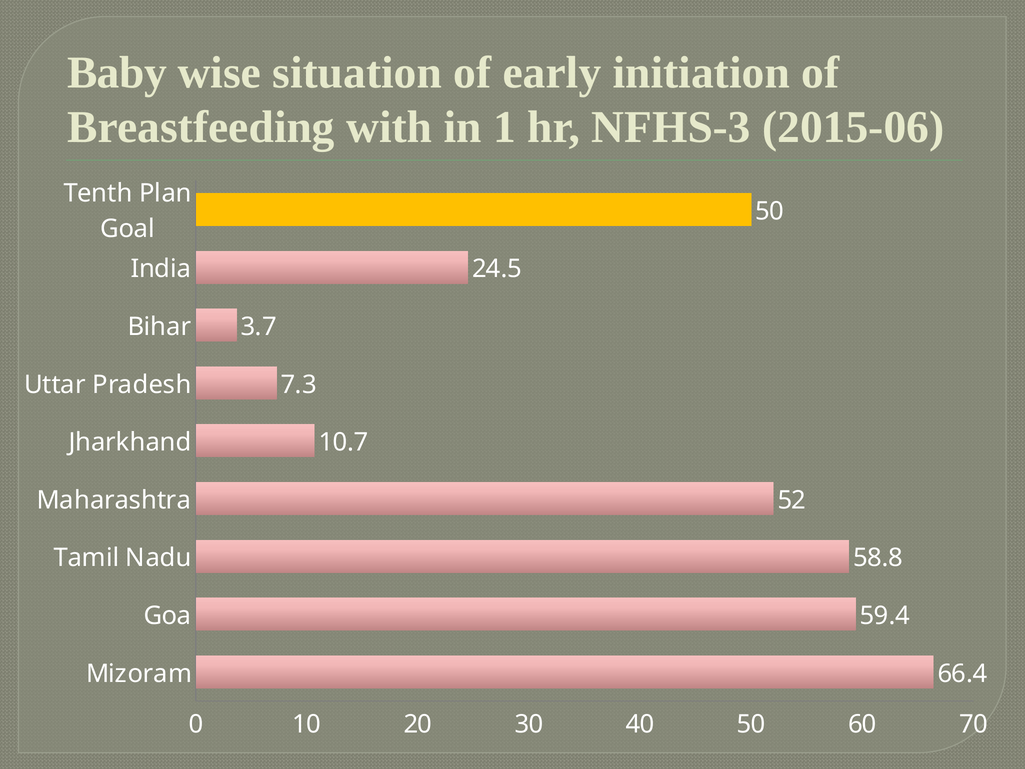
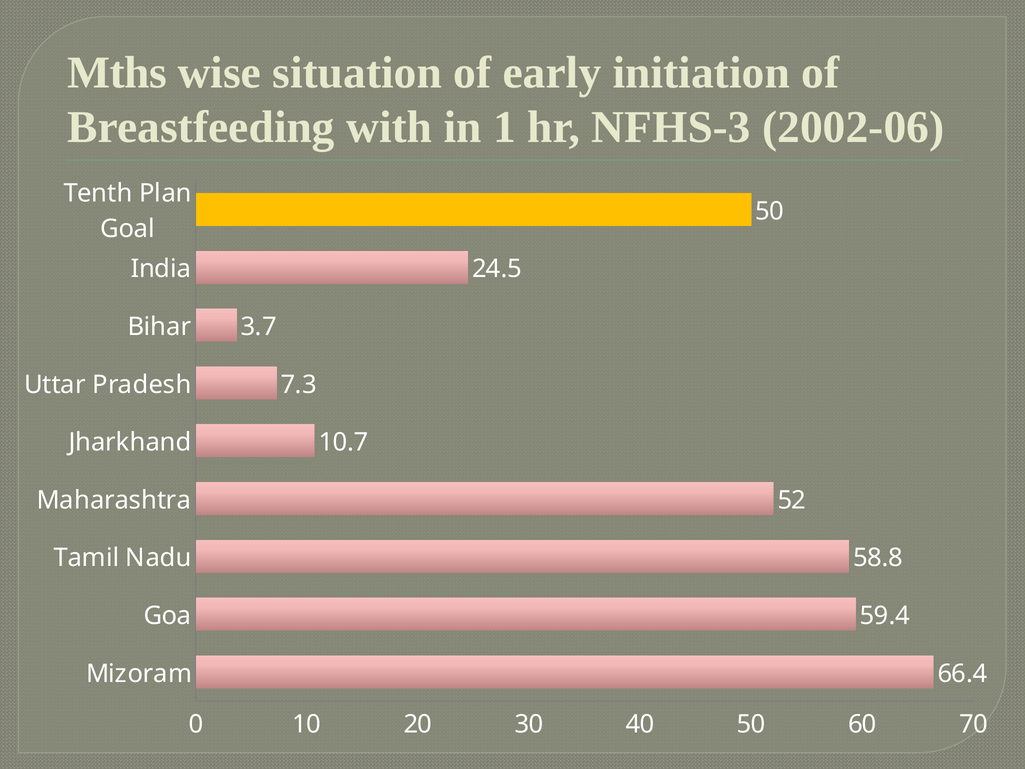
Baby: Baby -> Mths
2015-06: 2015-06 -> 2002-06
